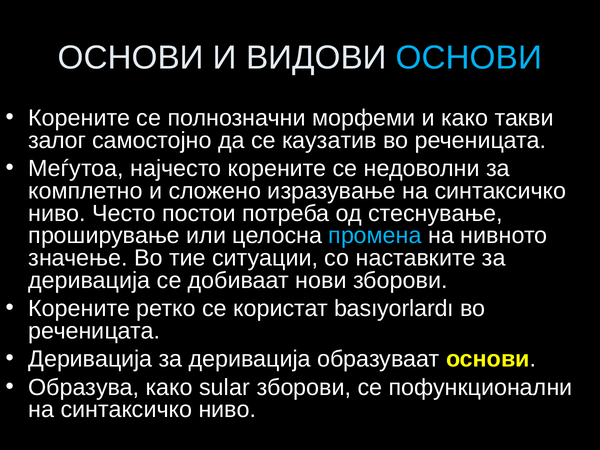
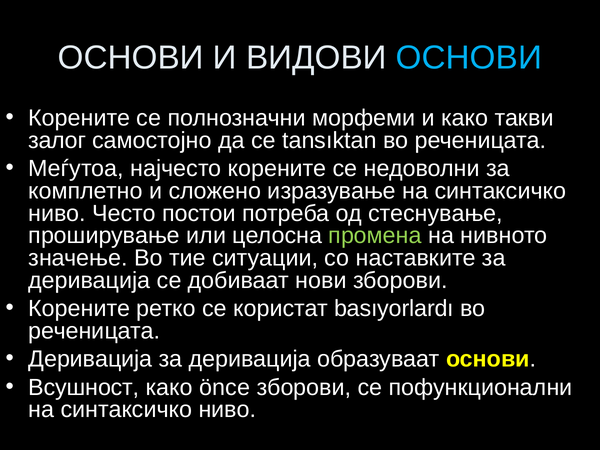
каузатив: каузатив -> tansıktan
промена colour: light blue -> light green
Образува: Образува -> Всушност
sular: sular -> önce
